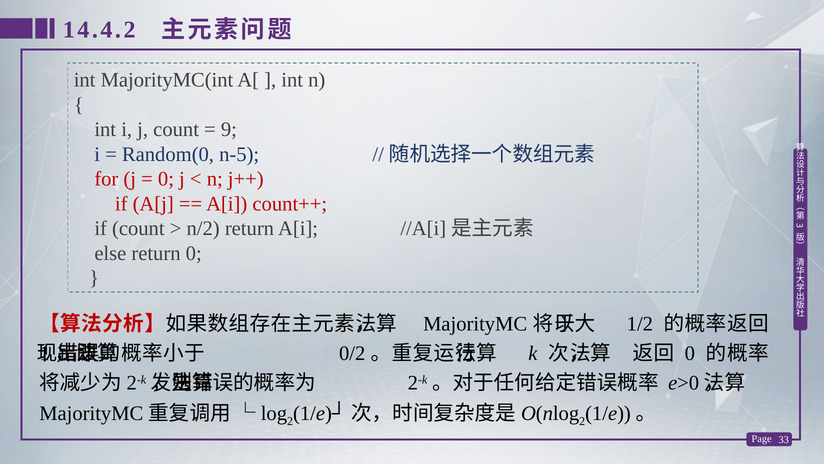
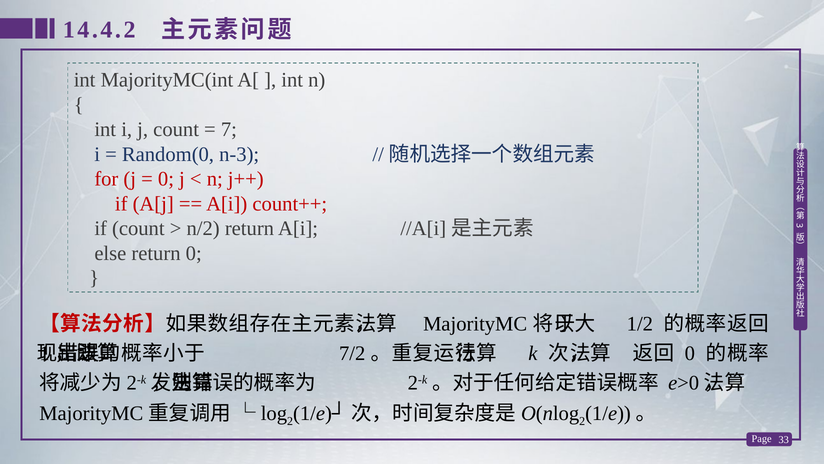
9: 9 -> 7
n-5: n-5 -> n-3
0/2: 0/2 -> 7/2
